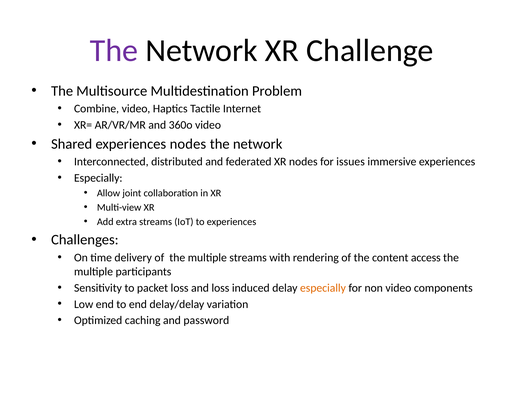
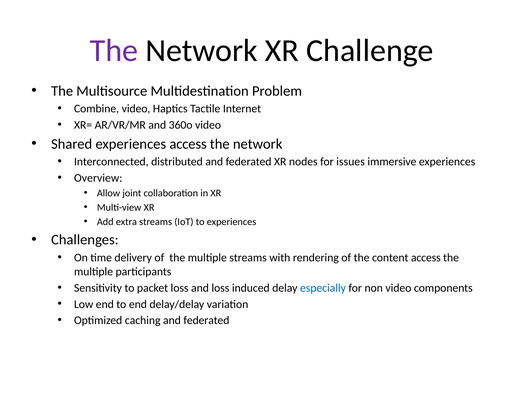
experiences nodes: nodes -> access
Especially at (98, 178): Especially -> Overview
especially at (323, 288) colour: orange -> blue
caching and password: password -> federated
